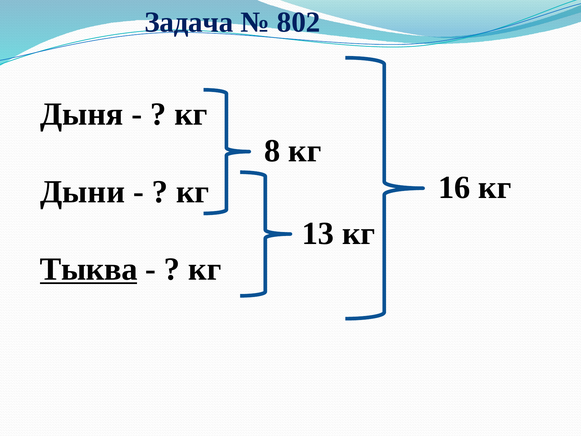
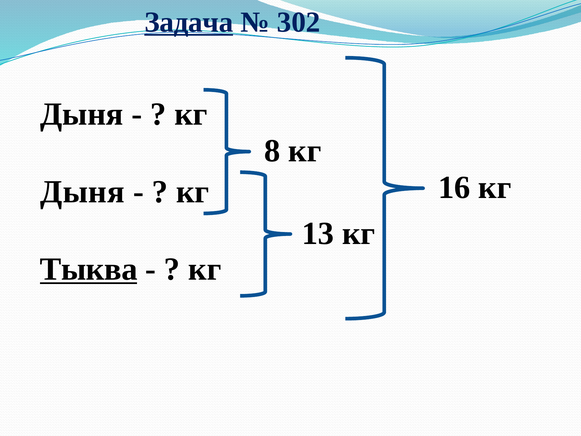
Задача underline: none -> present
802: 802 -> 302
Дыни at (82, 192): Дыни -> Дыня
